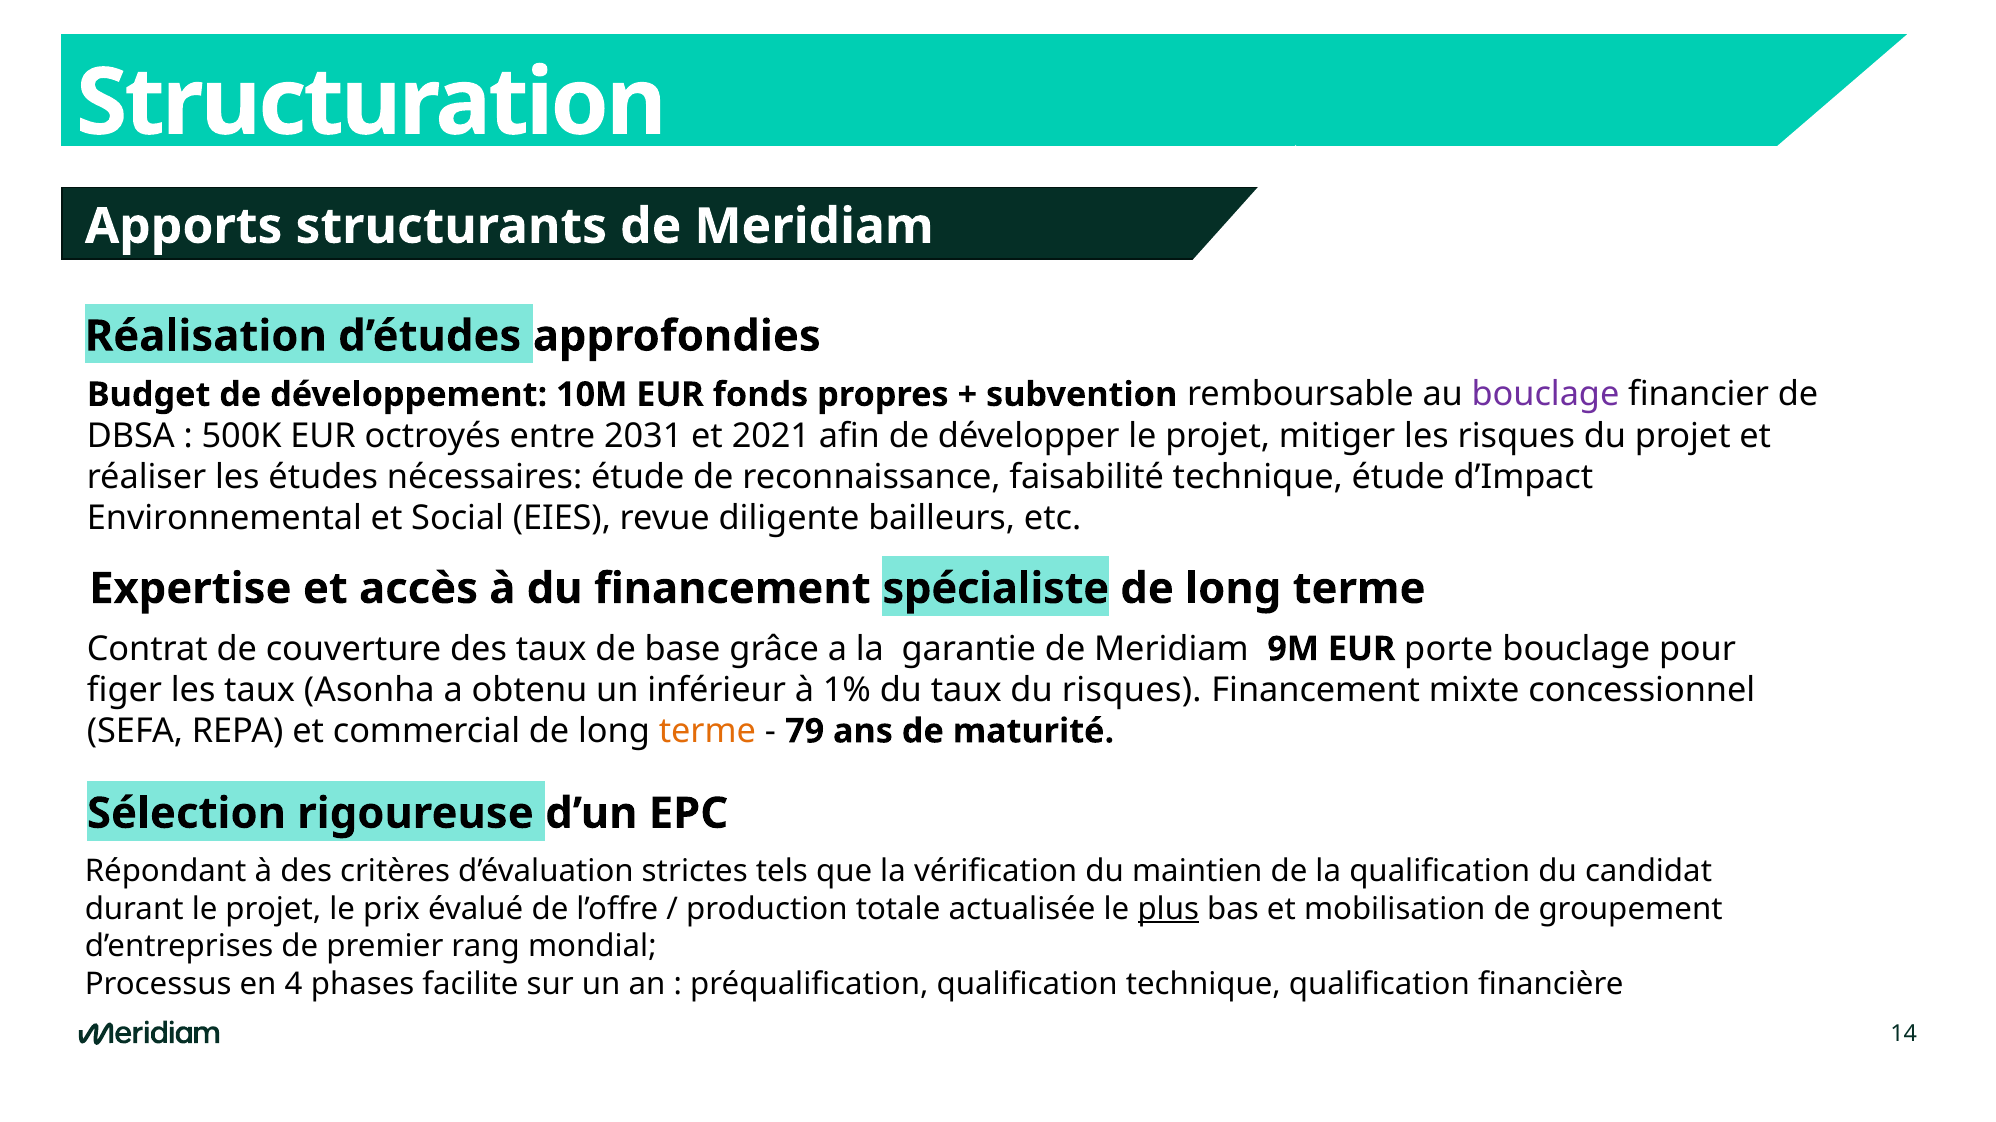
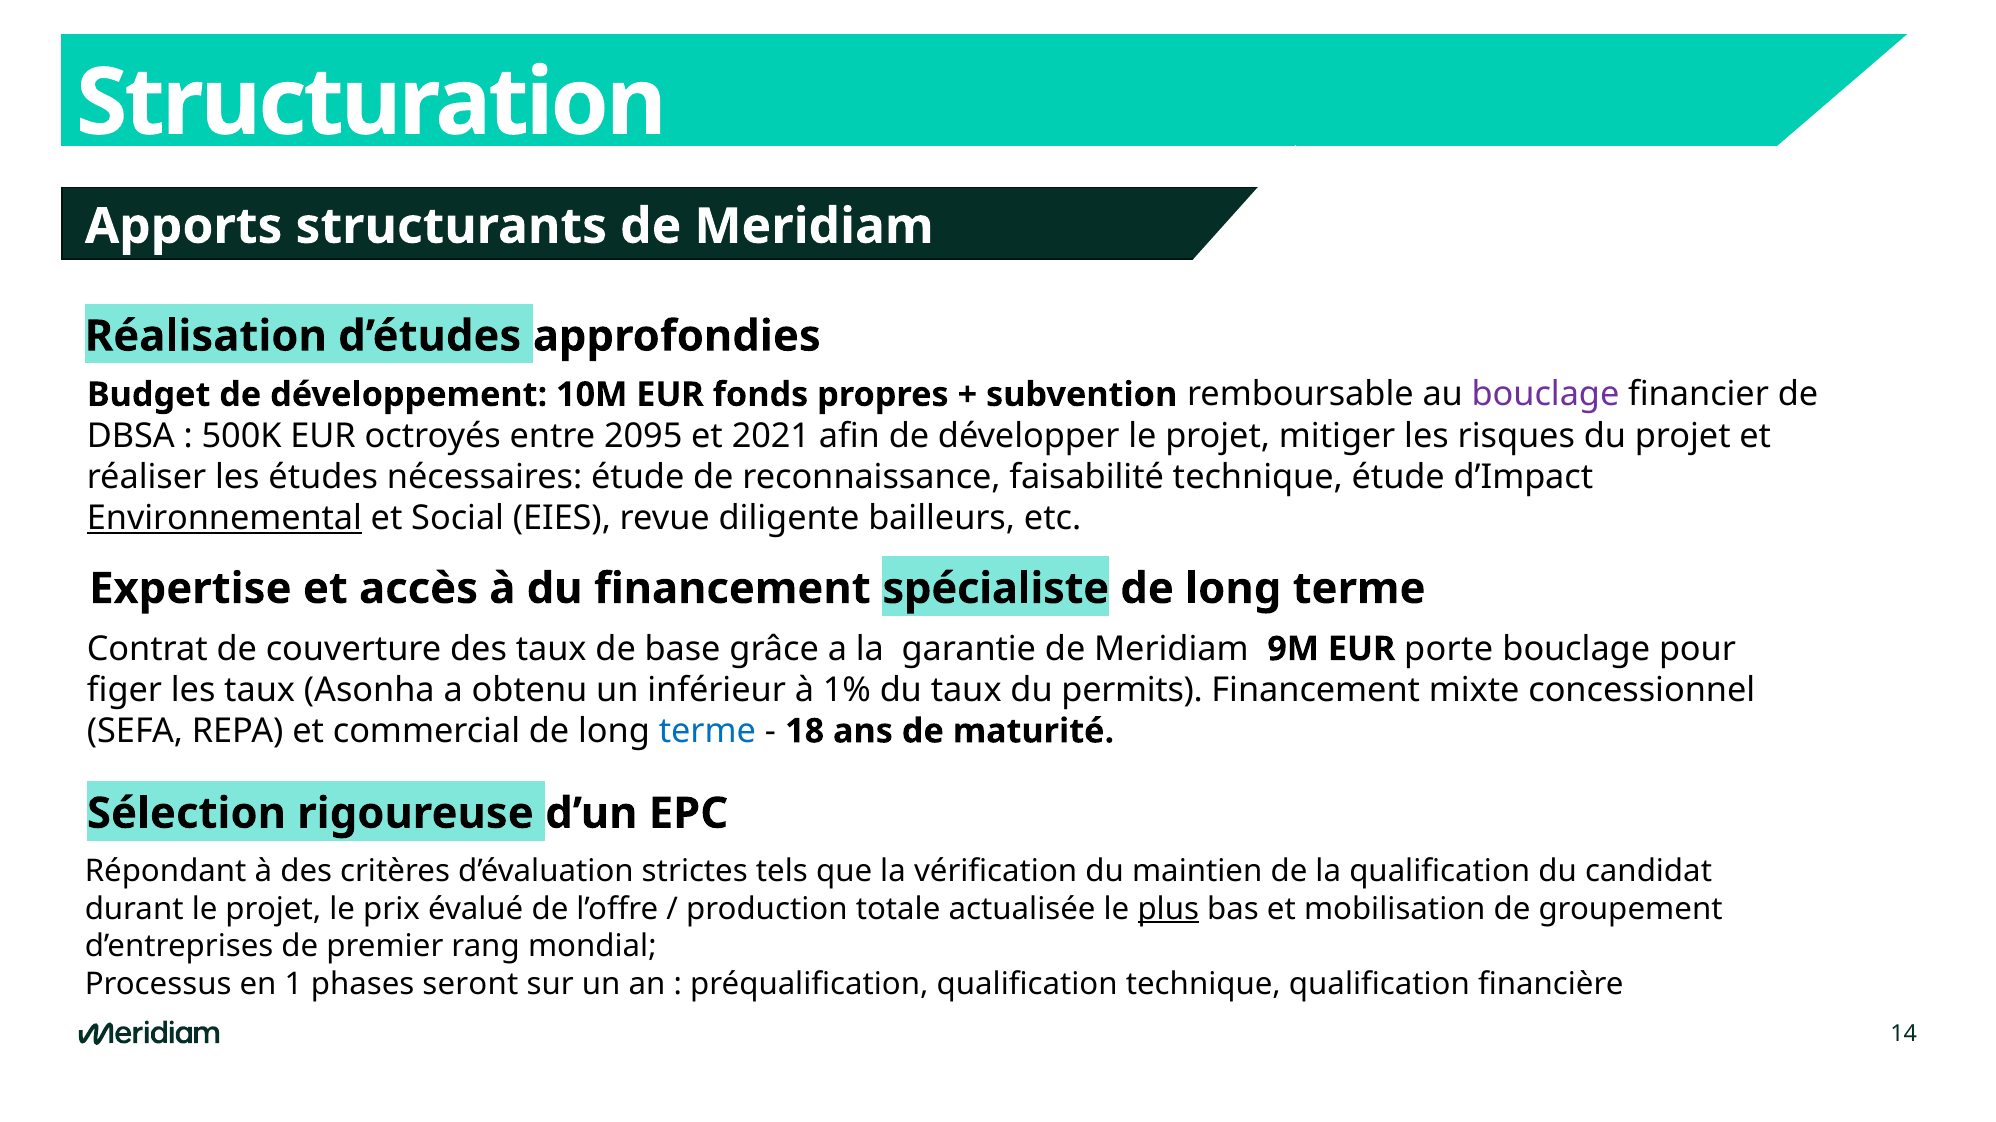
2031: 2031 -> 2095
Environnemental underline: none -> present
du risques: risques -> permits
terme at (707, 732) colour: orange -> blue
79: 79 -> 18
4: 4 -> 1
facilite: facilite -> seront
